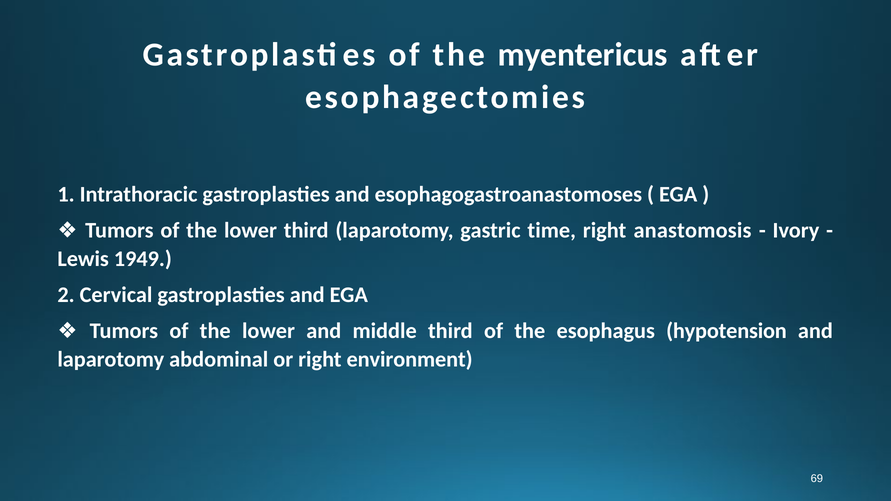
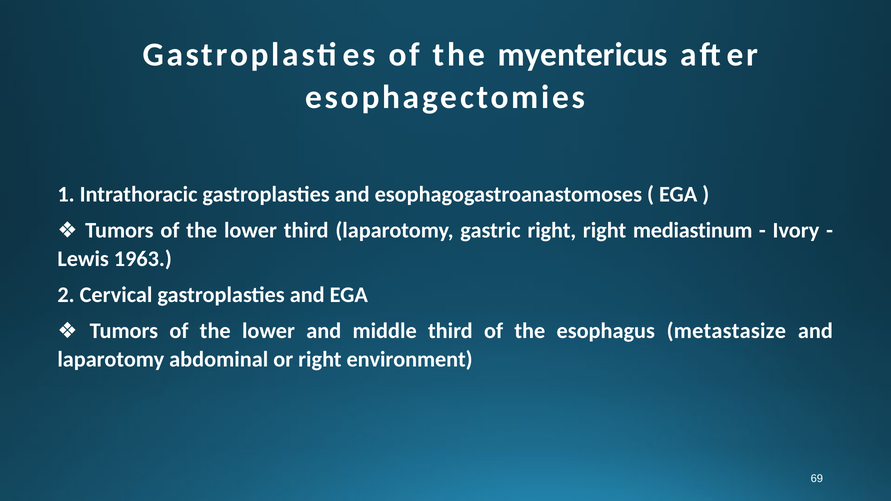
gastric time: time -> right
anastomosis: anastomosis -> mediastinum
1949: 1949 -> 1963
hypotension: hypotension -> metastasize
